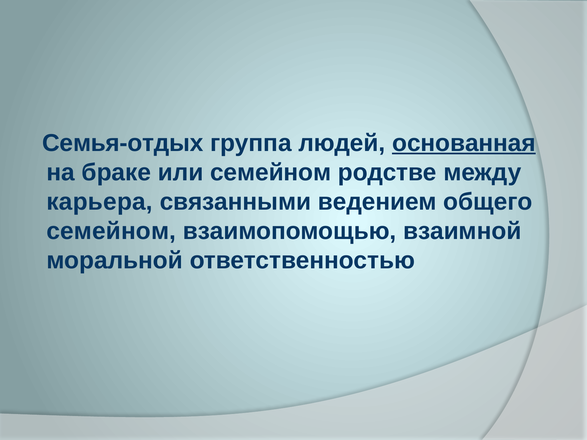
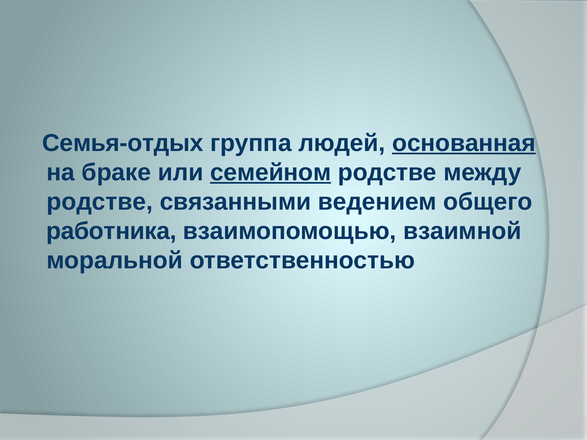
семейном at (271, 172) underline: none -> present
карьера at (100, 202): карьера -> родстве
семейном at (111, 231): семейном -> работника
